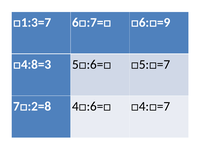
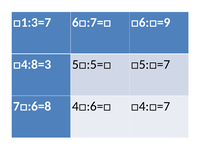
5□:6=□: 5□:6=□ -> 5□:5=□
7□:2=8: 7□:2=8 -> 7□:6=8
